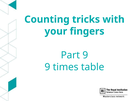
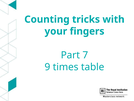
Part 9: 9 -> 7
